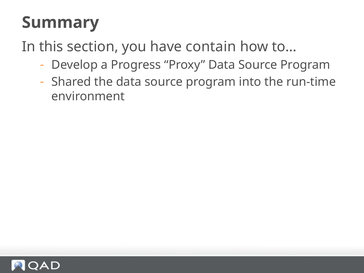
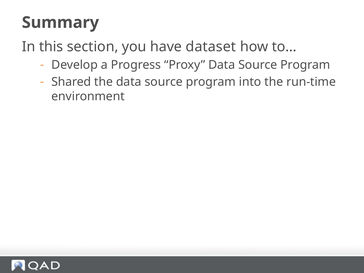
contain: contain -> dataset
